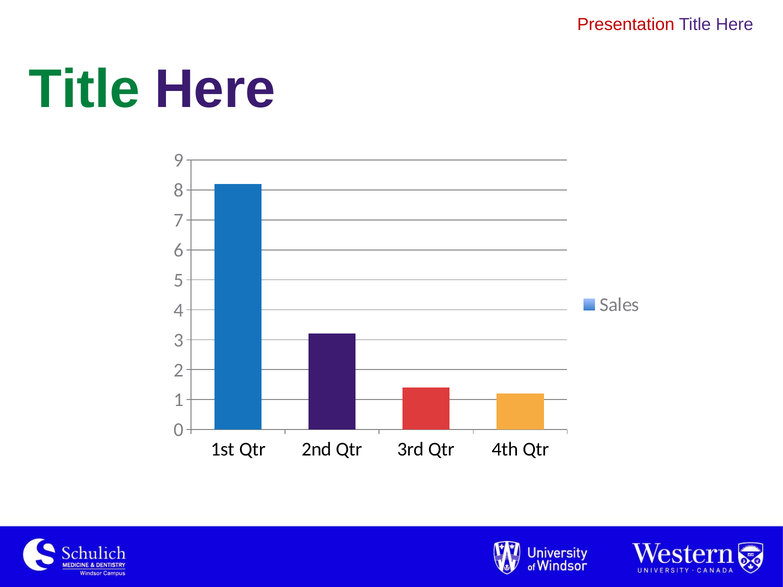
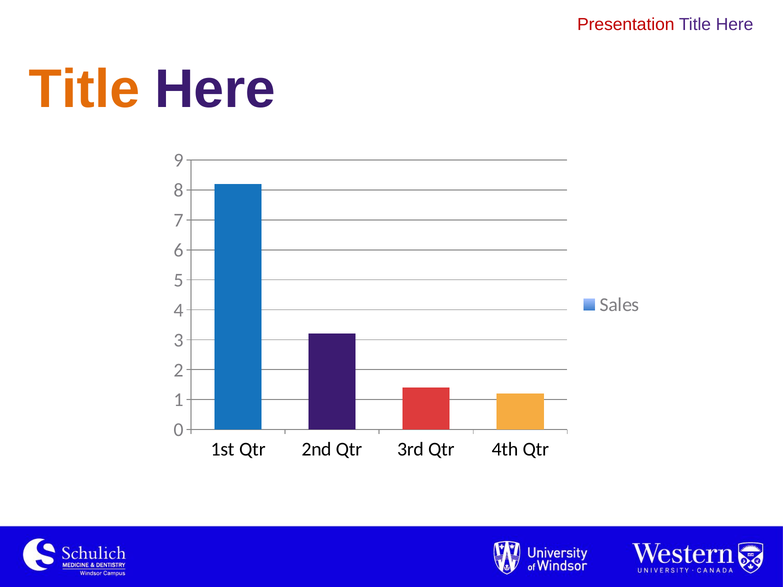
Title at (84, 89) colour: green -> orange
